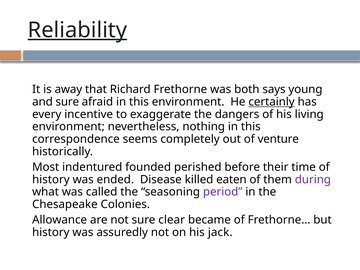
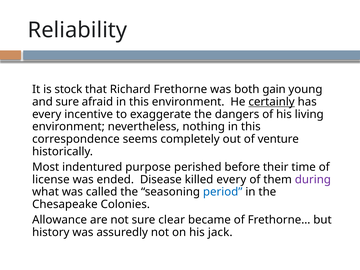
Reliability underline: present -> none
away: away -> stock
says: says -> gain
founded: founded -> purpose
history at (51, 179): history -> license
killed eaten: eaten -> every
period colour: purple -> blue
